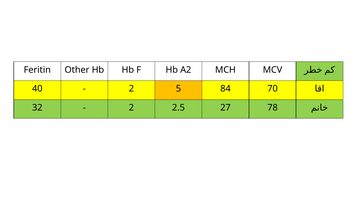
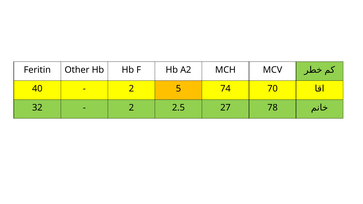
84: 84 -> 74
